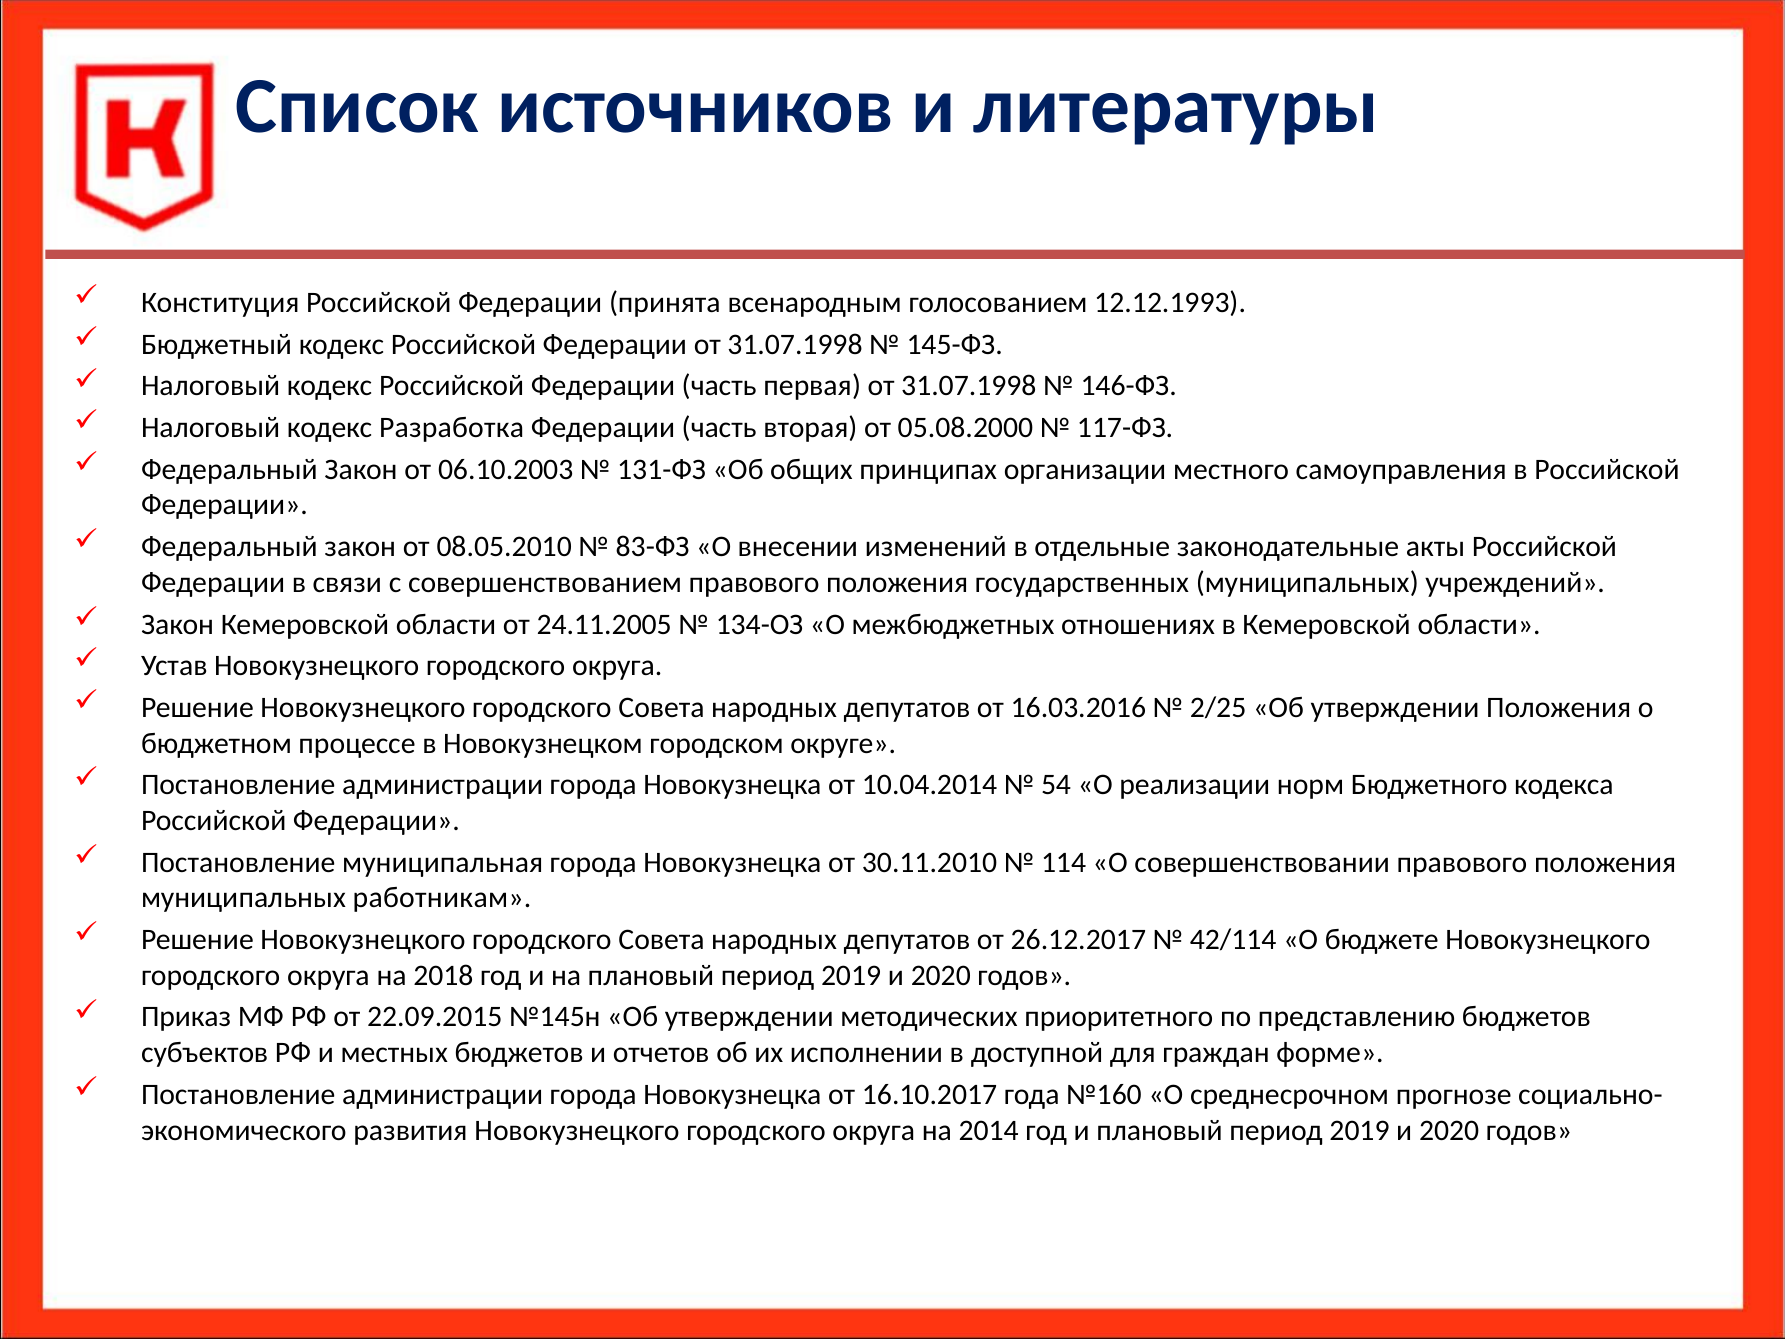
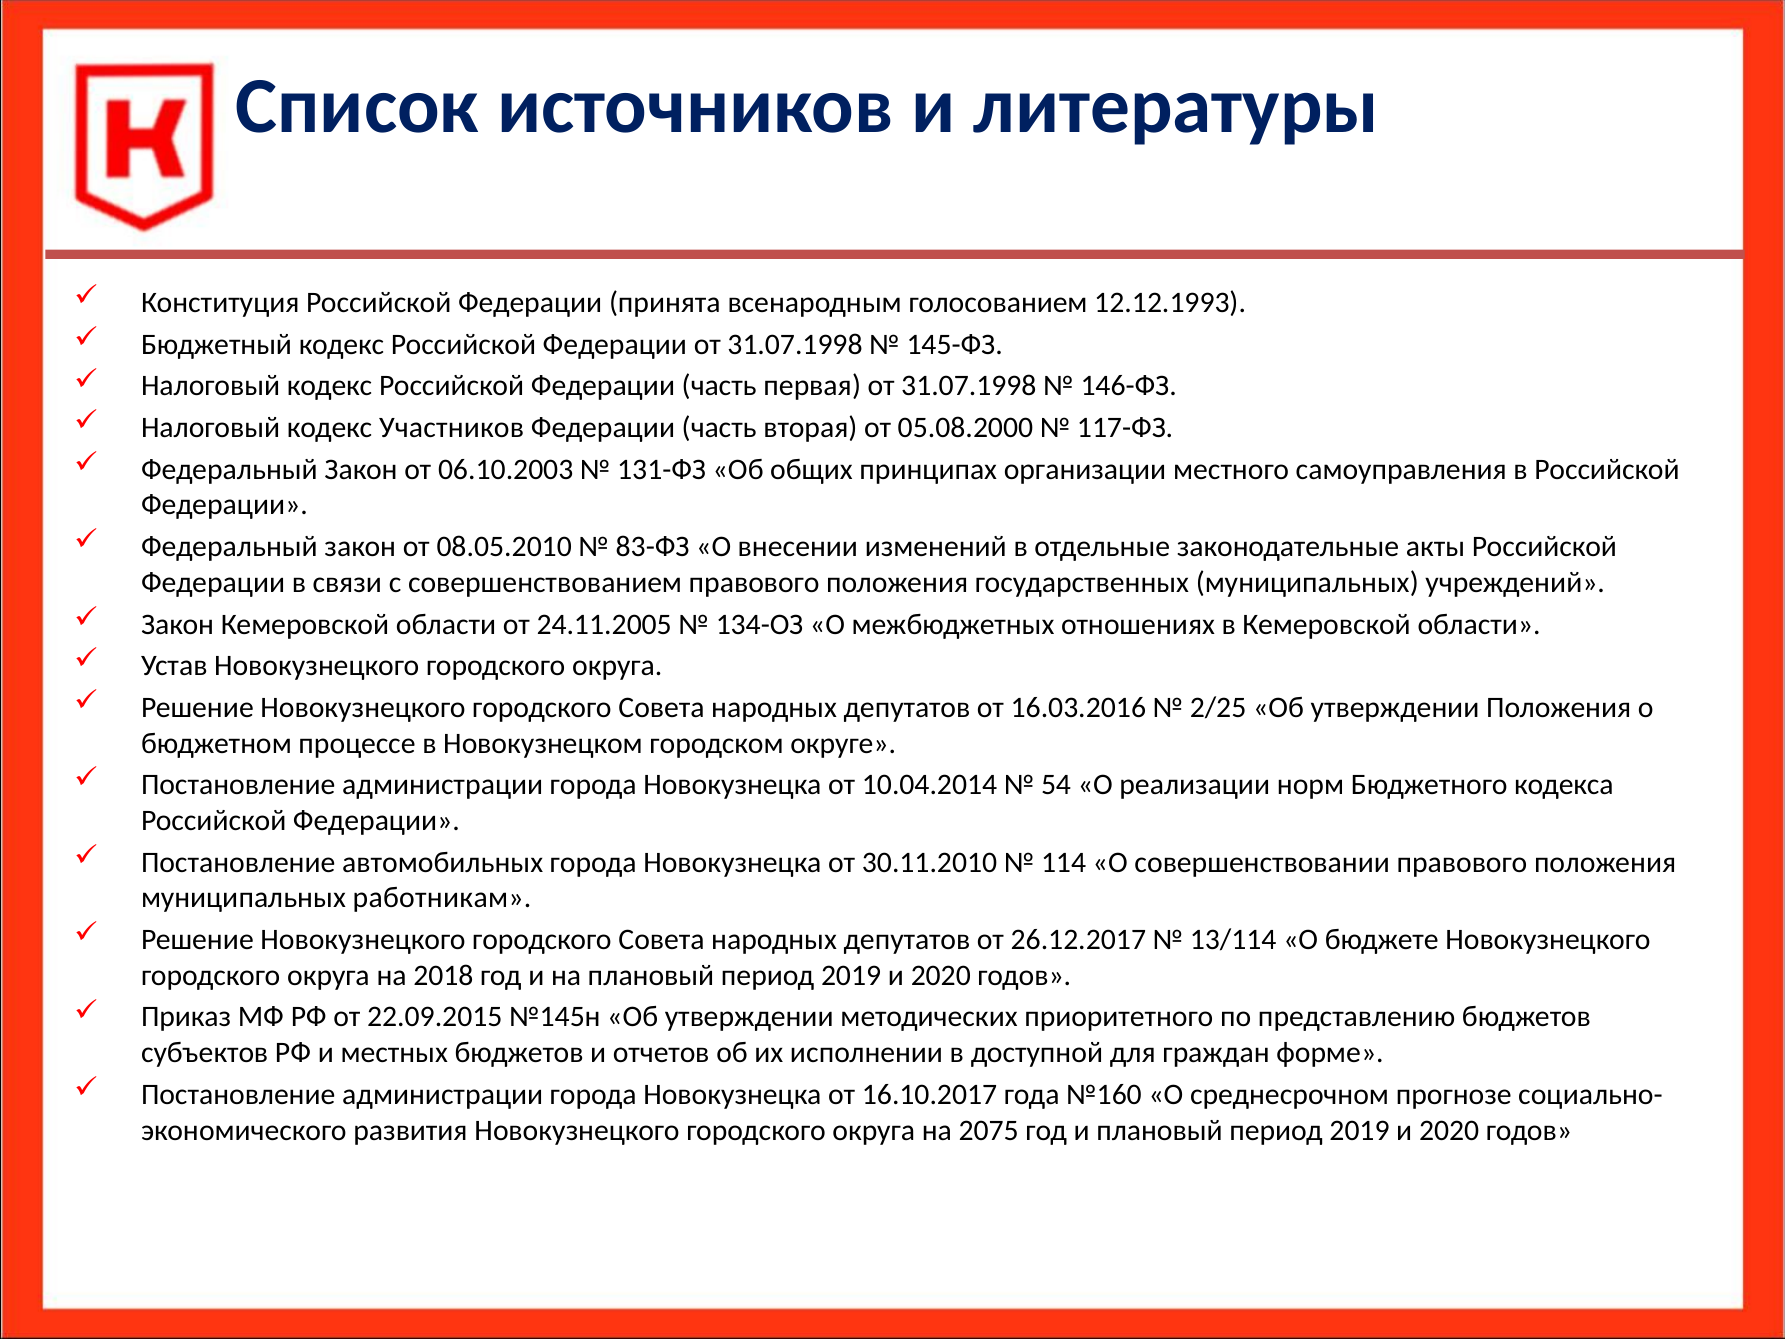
Разработка: Разработка -> Участников
муниципальная: муниципальная -> автомобильных
42/114: 42/114 -> 13/114
2014: 2014 -> 2075
